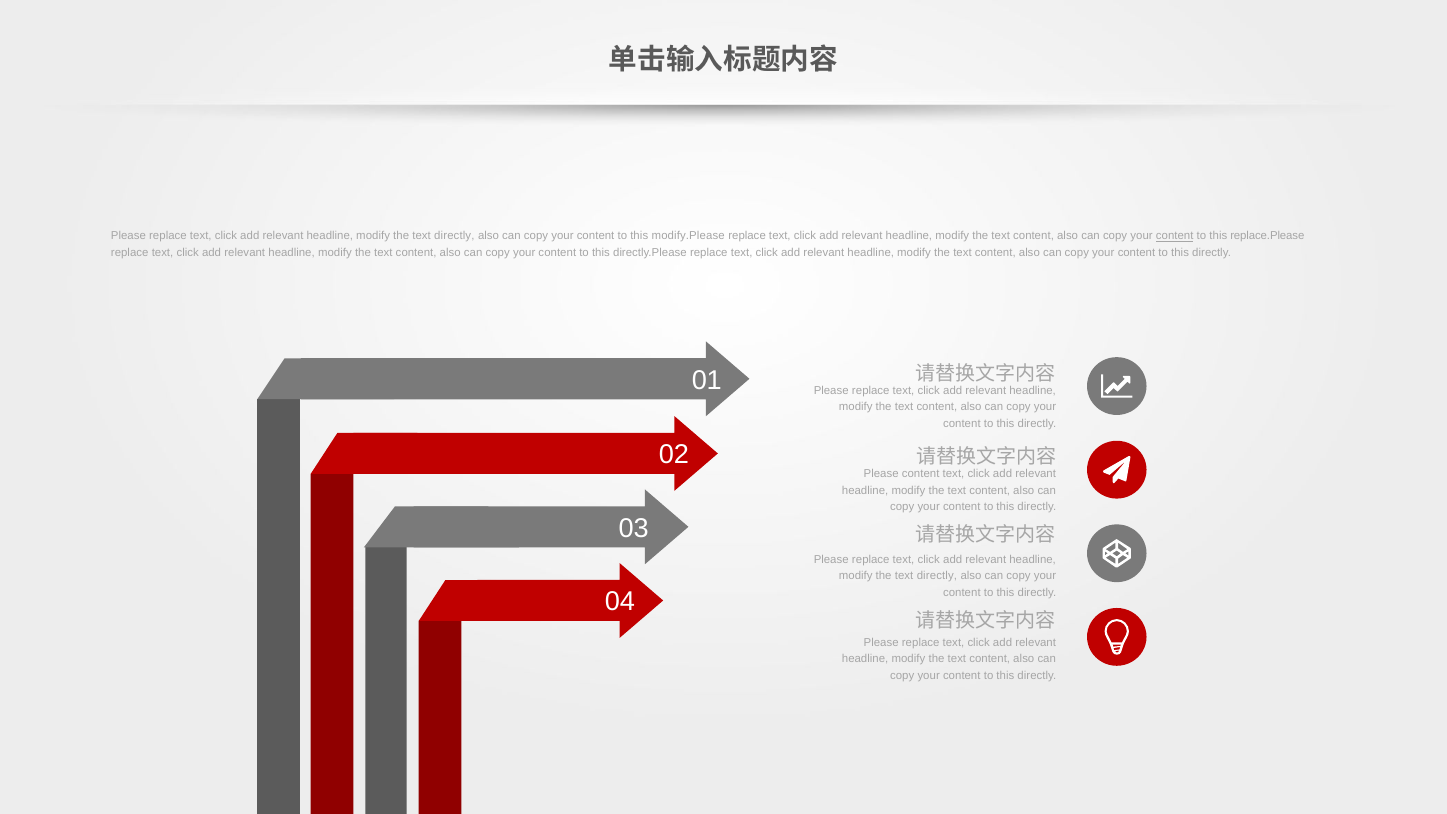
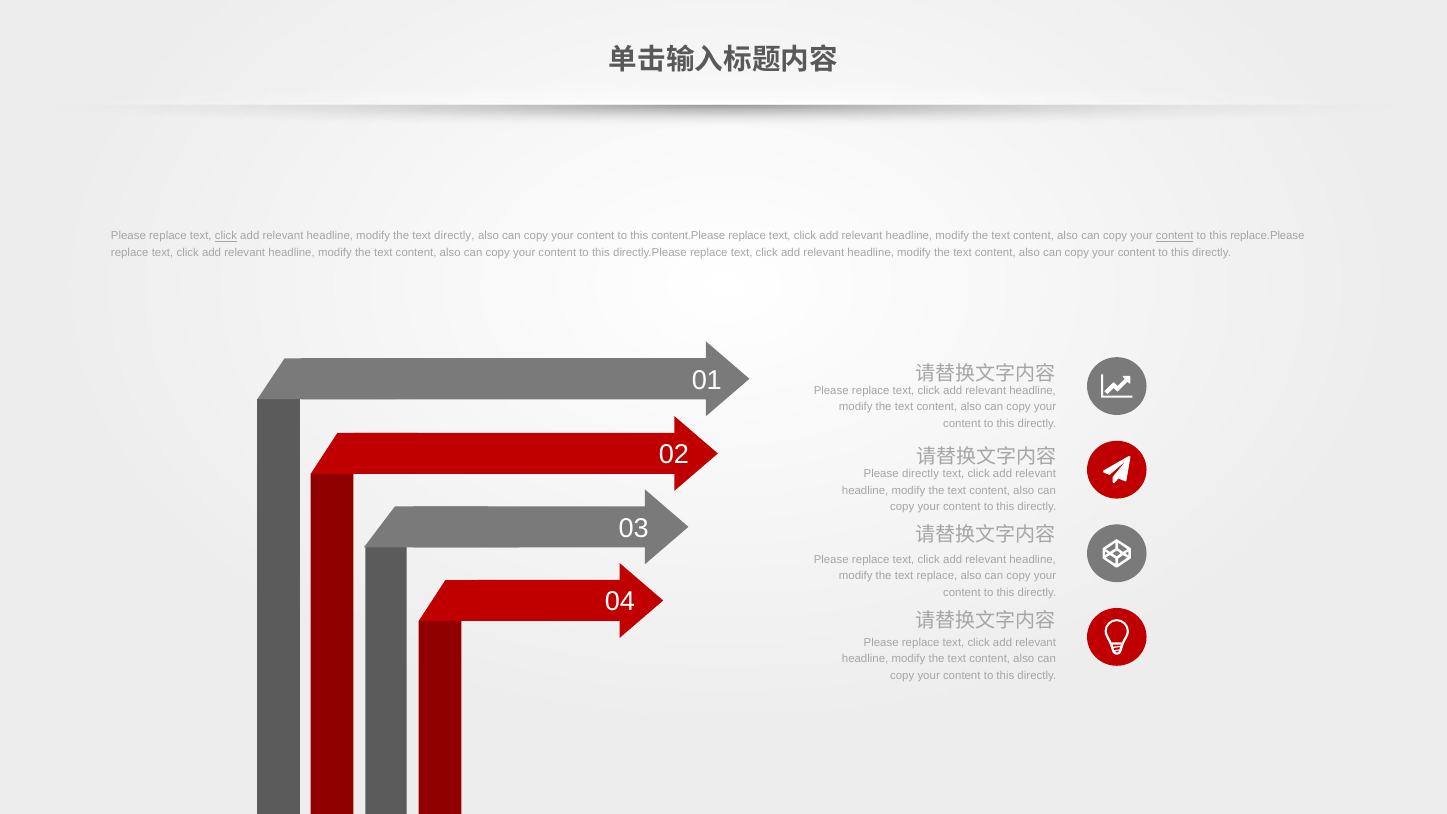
click at (226, 236) underline: none -> present
modify.Please: modify.Please -> content.Please
Please content: content -> directly
directly at (937, 576): directly -> replace
